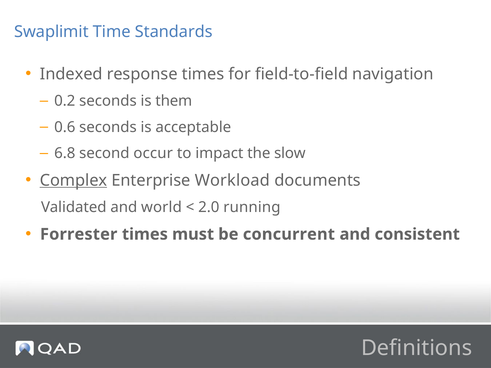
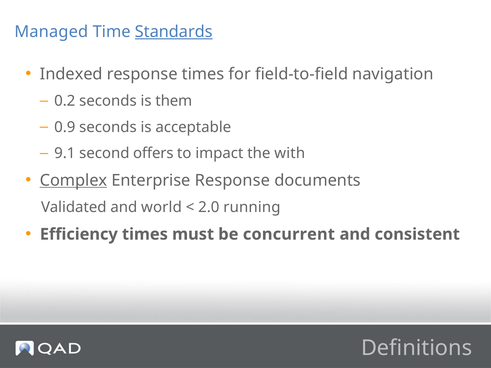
Swaplimit: Swaplimit -> Managed
Standards underline: none -> present
0.6: 0.6 -> 0.9
6.8: 6.8 -> 9.1
occur: occur -> offers
slow: slow -> with
Enterprise Workload: Workload -> Response
Forrester: Forrester -> Efficiency
